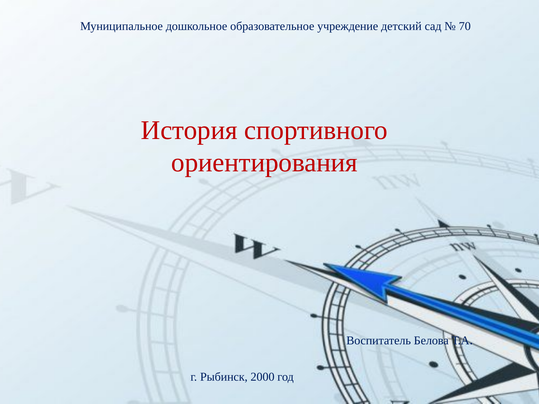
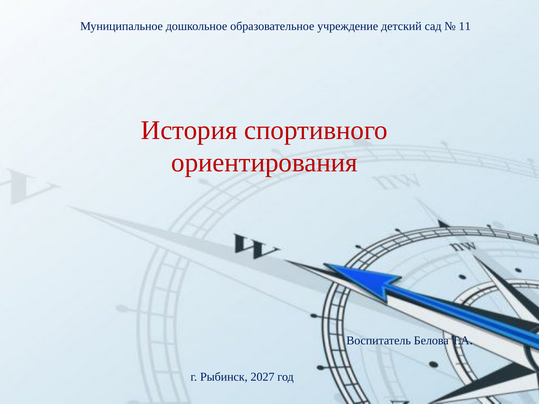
70: 70 -> 11
2000: 2000 -> 2027
